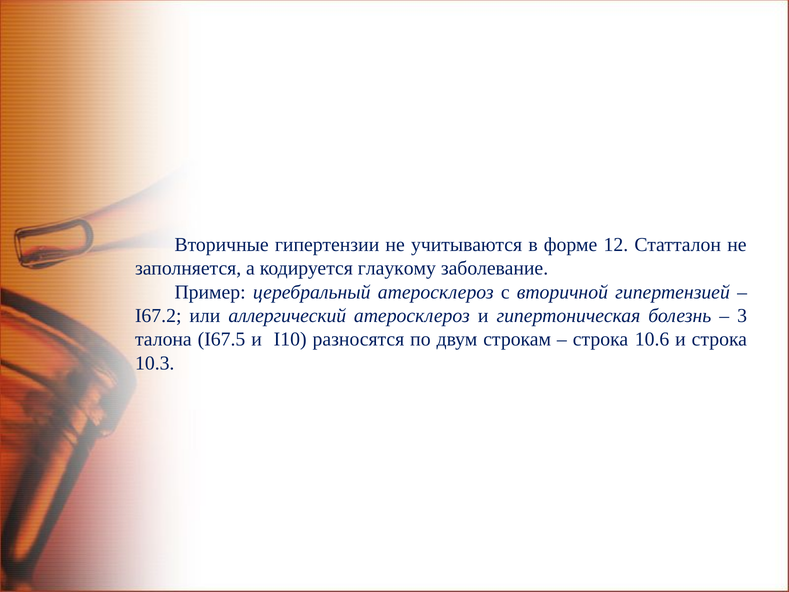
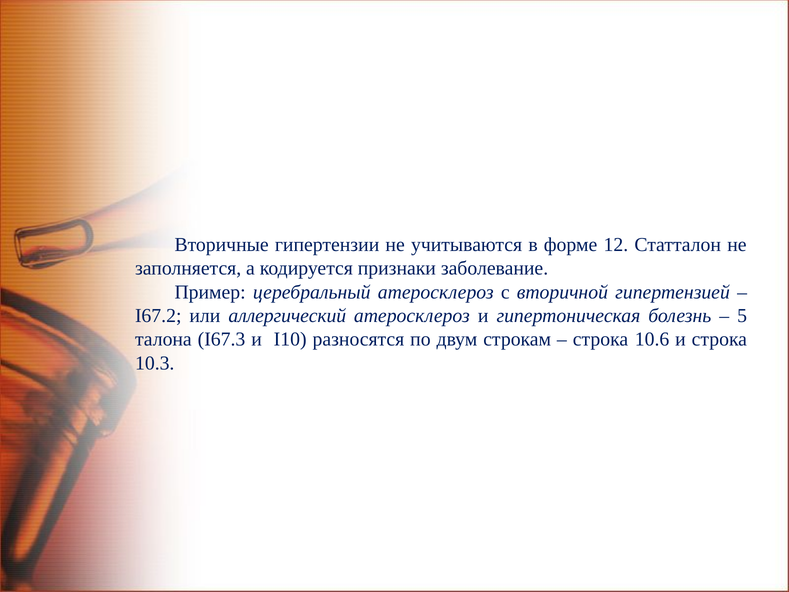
глаукому: глаукому -> признаки
3: 3 -> 5
I67.5: I67.5 -> I67.3
